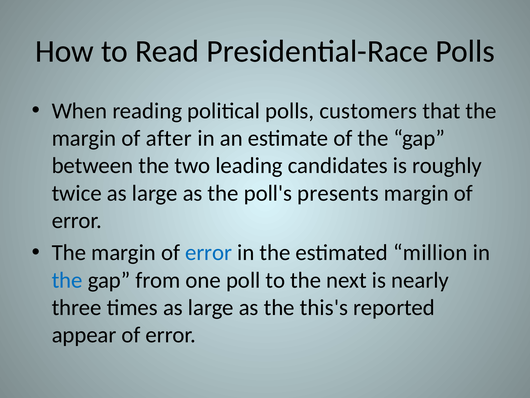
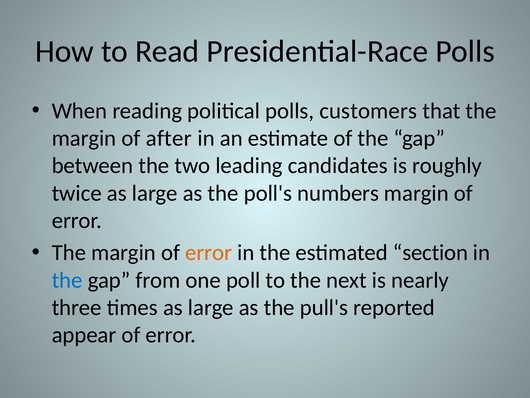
presents: presents -> numbers
error at (209, 252) colour: blue -> orange
million: million -> section
this's: this's -> pull's
